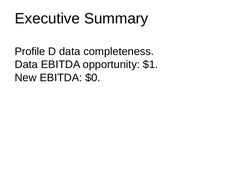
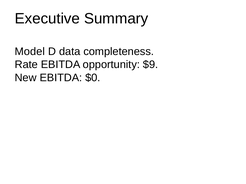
Profile: Profile -> Model
Data at (26, 65): Data -> Rate
$1: $1 -> $9
